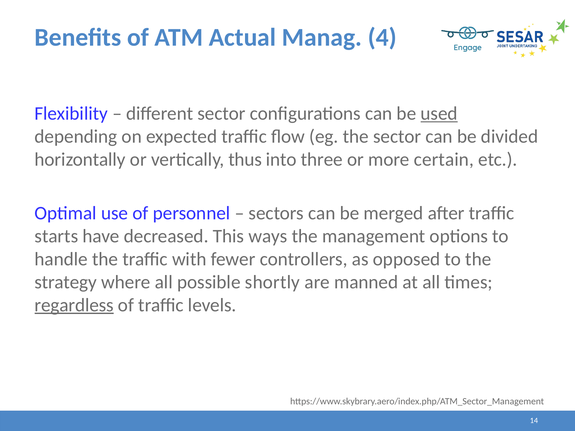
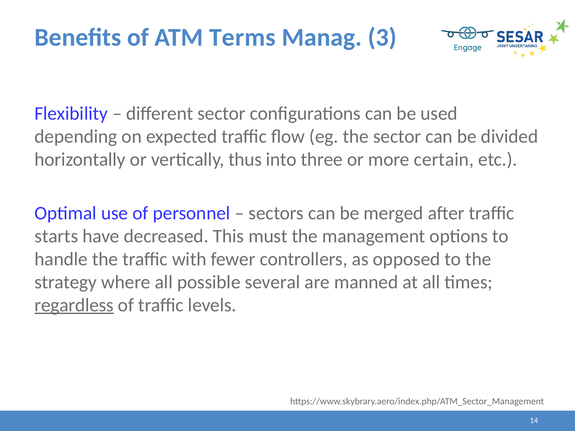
Actual: Actual -> Terms
4: 4 -> 3
used underline: present -> none
ways: ways -> must
shortly: shortly -> several
